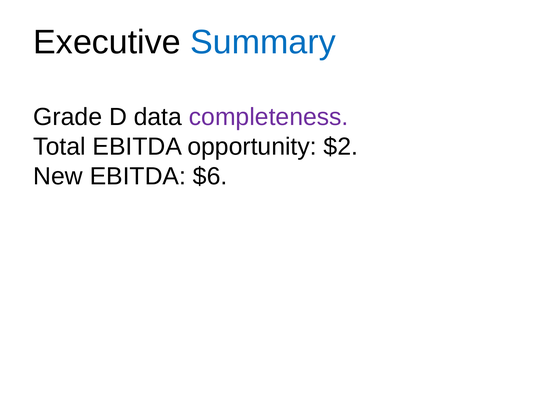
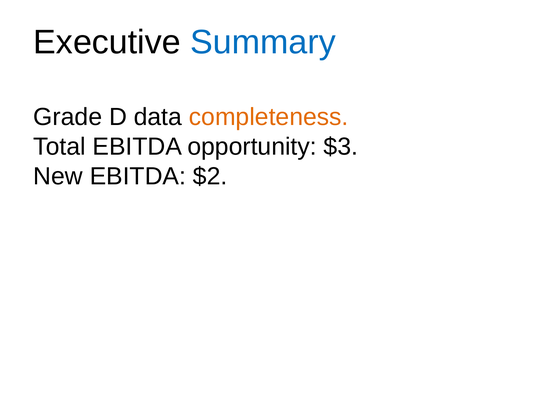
completeness colour: purple -> orange
$2: $2 -> $3
$6: $6 -> $2
